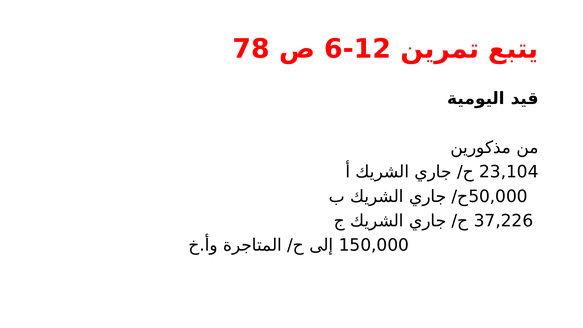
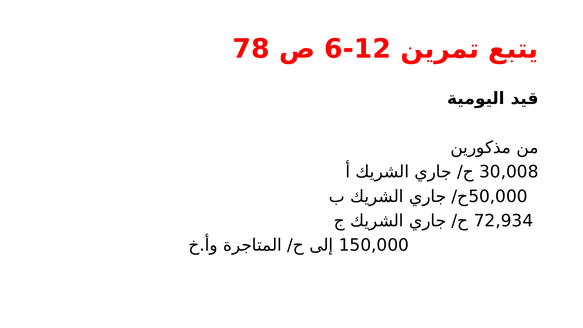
23,104: 23,104 -> 30,008
37,226: 37,226 -> 72,934
